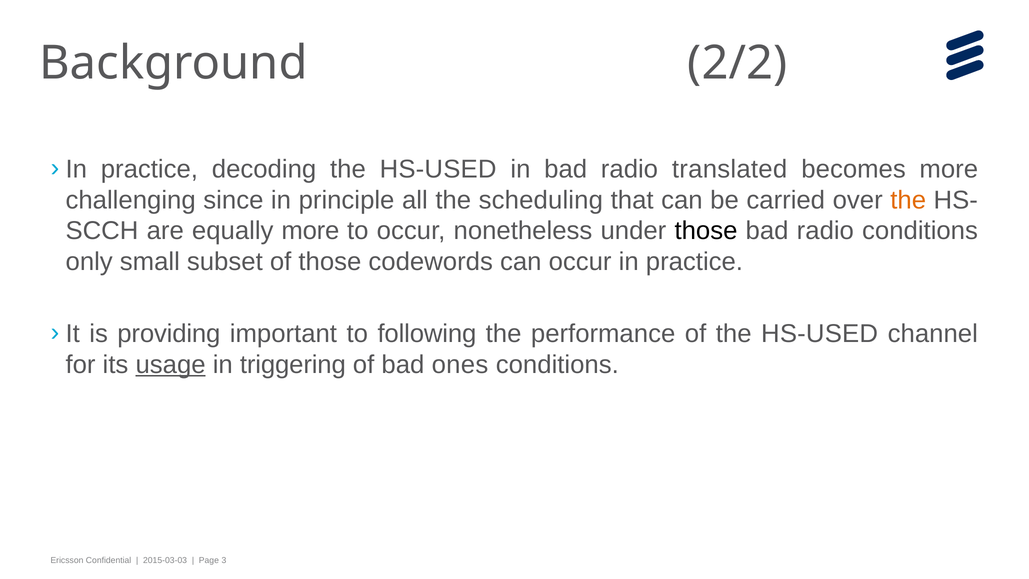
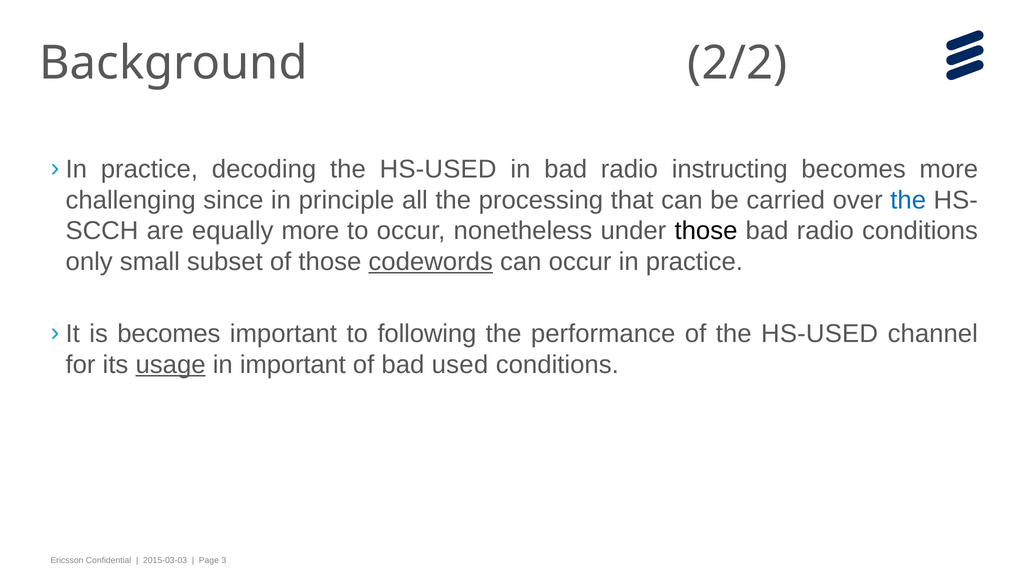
translated: translated -> instructing
scheduling: scheduling -> processing
the at (908, 200) colour: orange -> blue
codewords underline: none -> present
is providing: providing -> becomes
in triggering: triggering -> important
ones: ones -> used
